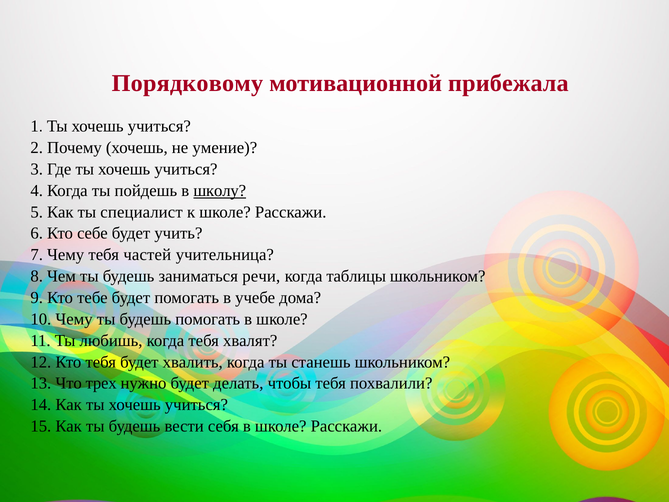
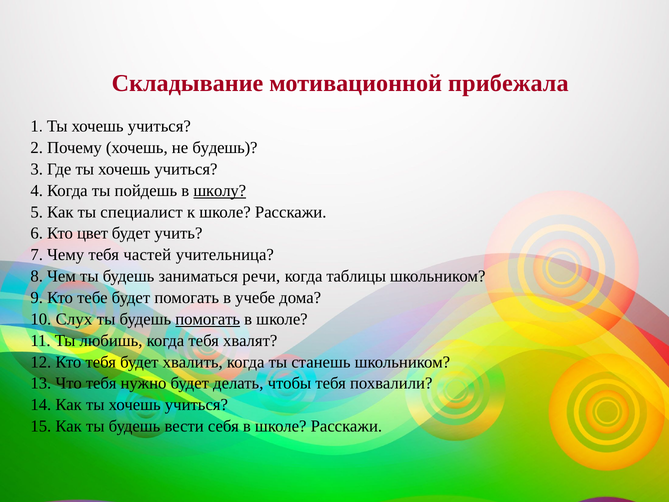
Порядковому: Порядковому -> Складывание
не умение: умение -> будешь
себе: себе -> цвет
10 Чему: Чему -> Слух
помогать at (208, 319) underline: none -> present
Что трех: трех -> тебя
